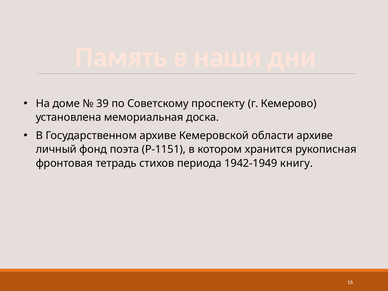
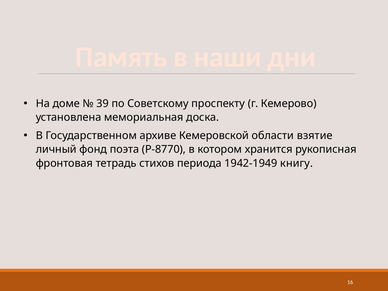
области архиве: архиве -> взятие
Р-1151: Р-1151 -> Р-8770
